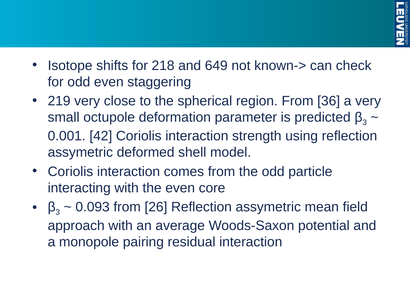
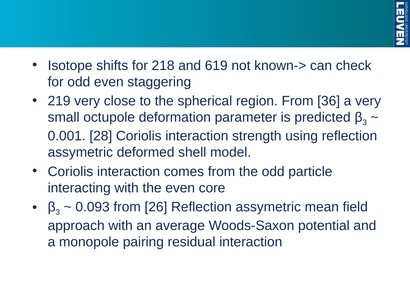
649: 649 -> 619
42: 42 -> 28
